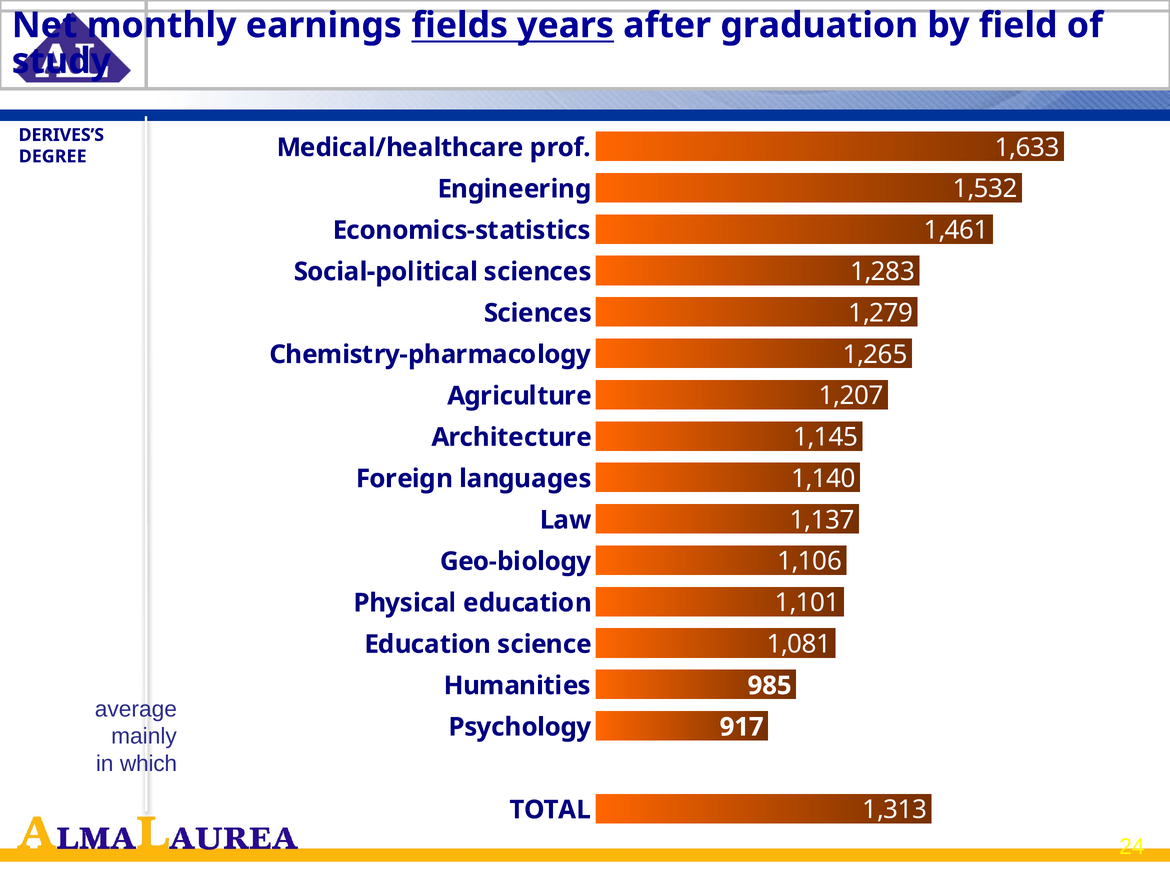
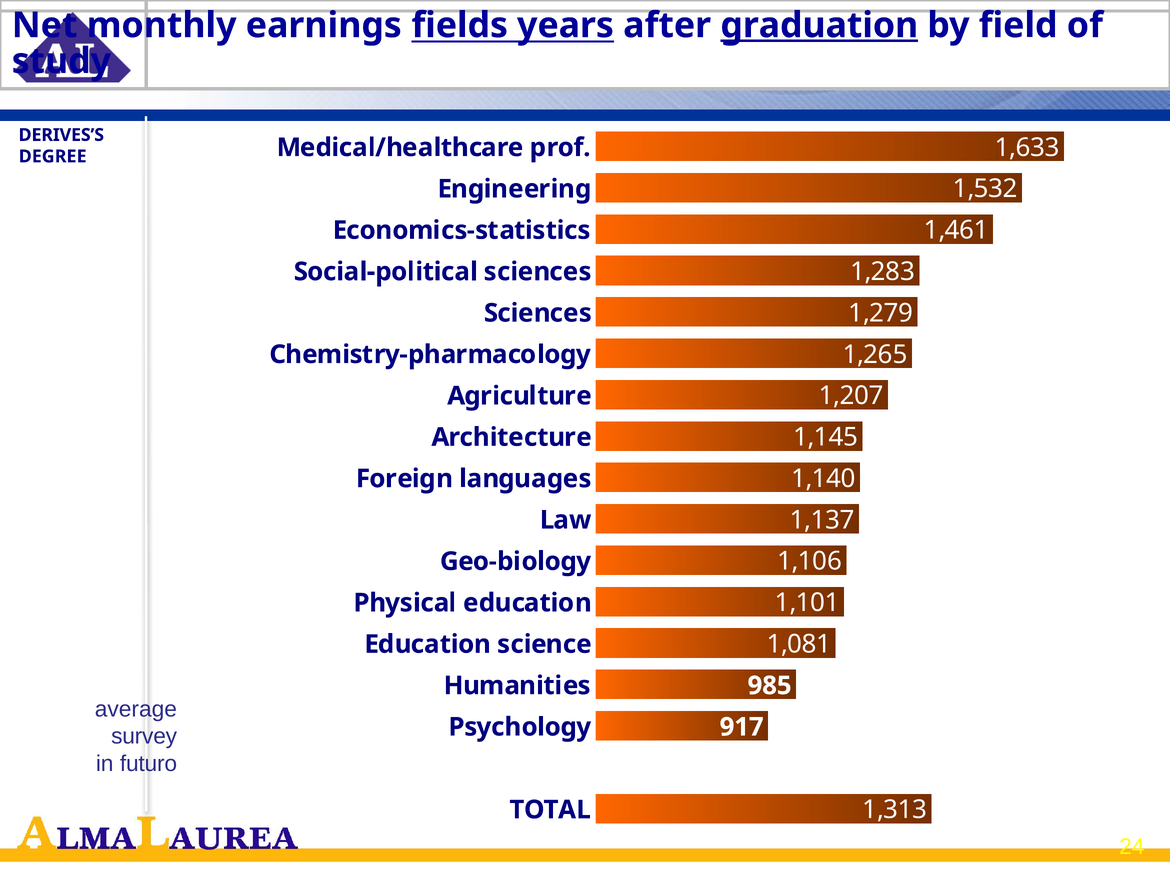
graduation underline: none -> present
mainly: mainly -> survey
which: which -> futuro
